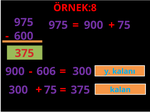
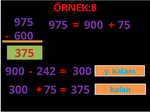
606: 606 -> 242
